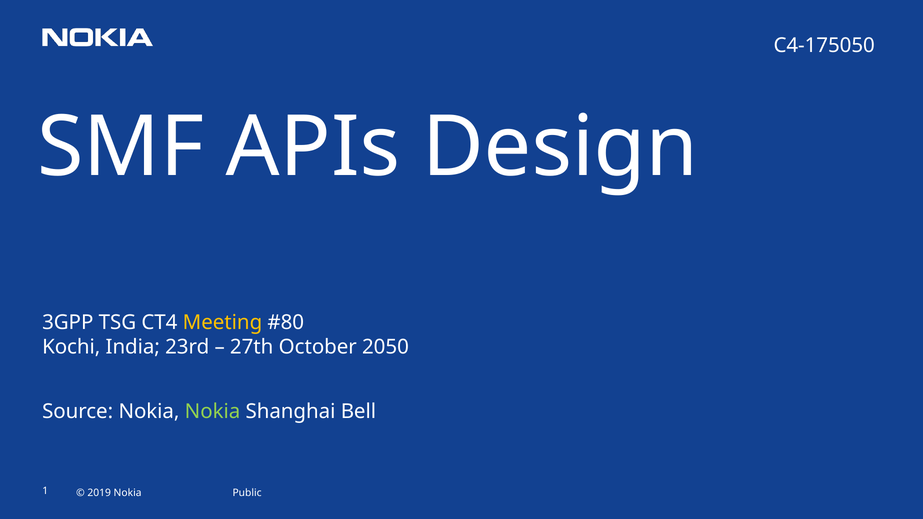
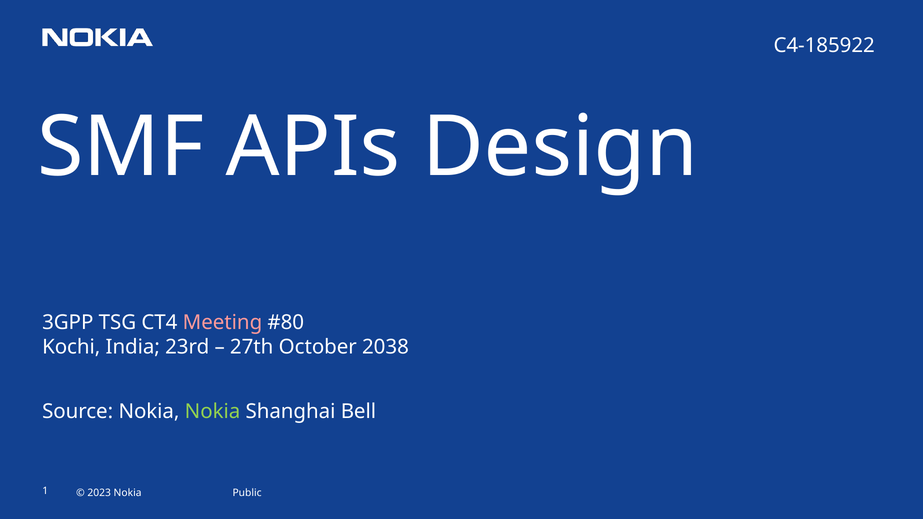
C4-175050: C4-175050 -> C4-185922
Meeting colour: yellow -> pink
2050: 2050 -> 2038
2019: 2019 -> 2023
